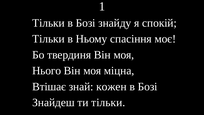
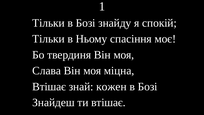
Нього: Нього -> Слава
ти тільки: тільки -> втішає
